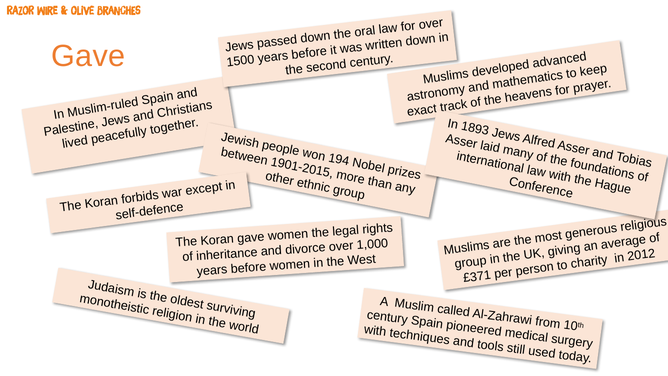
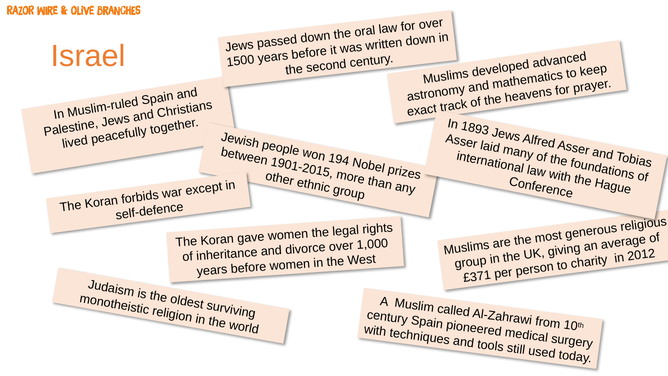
Gave at (88, 56): Gave -> Israel
